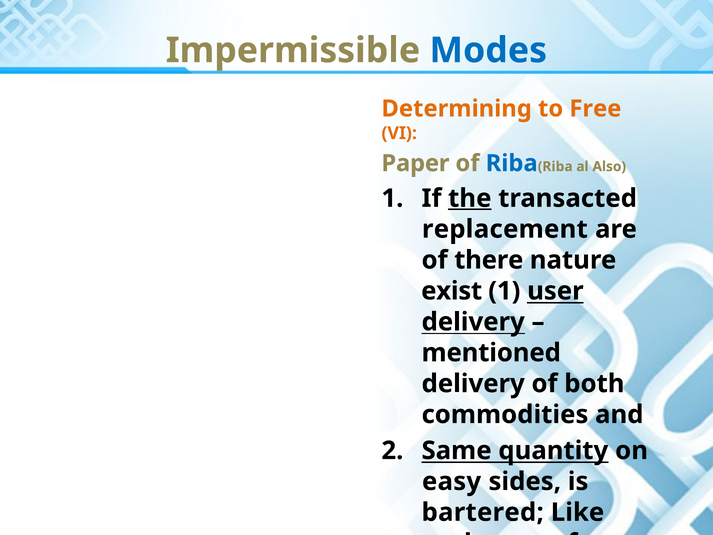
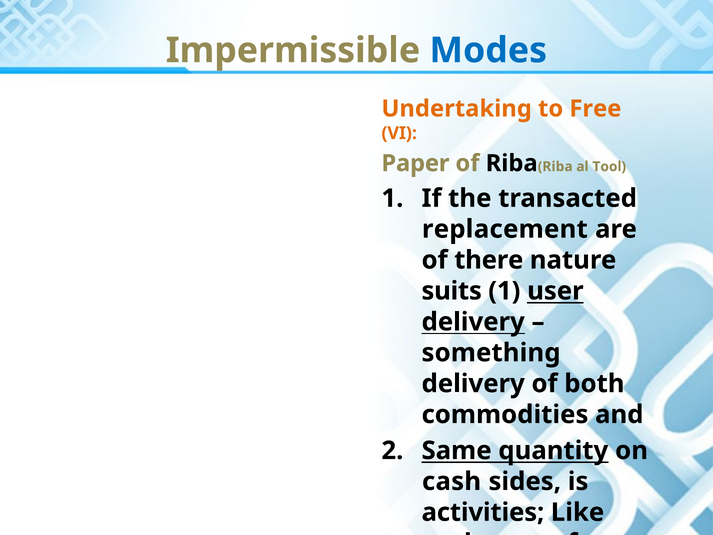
Determining: Determining -> Undertaking
Riba at (512, 163) colour: blue -> black
Also: Also -> Tool
the underline: present -> none
exist: exist -> suits
mentioned: mentioned -> something
easy: easy -> cash
bartered: bartered -> activities
